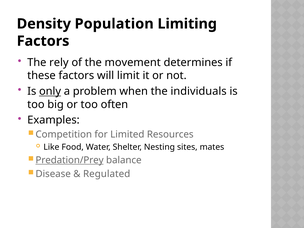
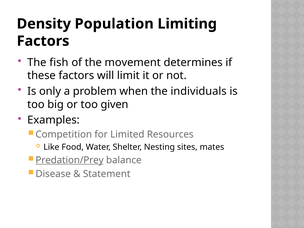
rely: rely -> fish
only underline: present -> none
often: often -> given
Regulated: Regulated -> Statement
